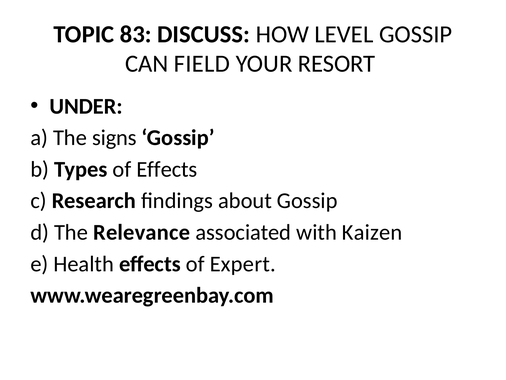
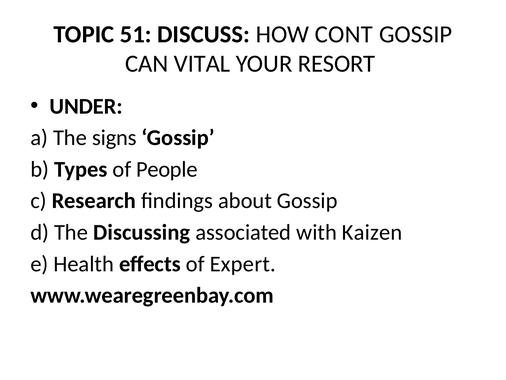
83: 83 -> 51
LEVEL: LEVEL -> CONT
FIELD: FIELD -> VITAL
of Effects: Effects -> People
Relevance: Relevance -> Discussing
